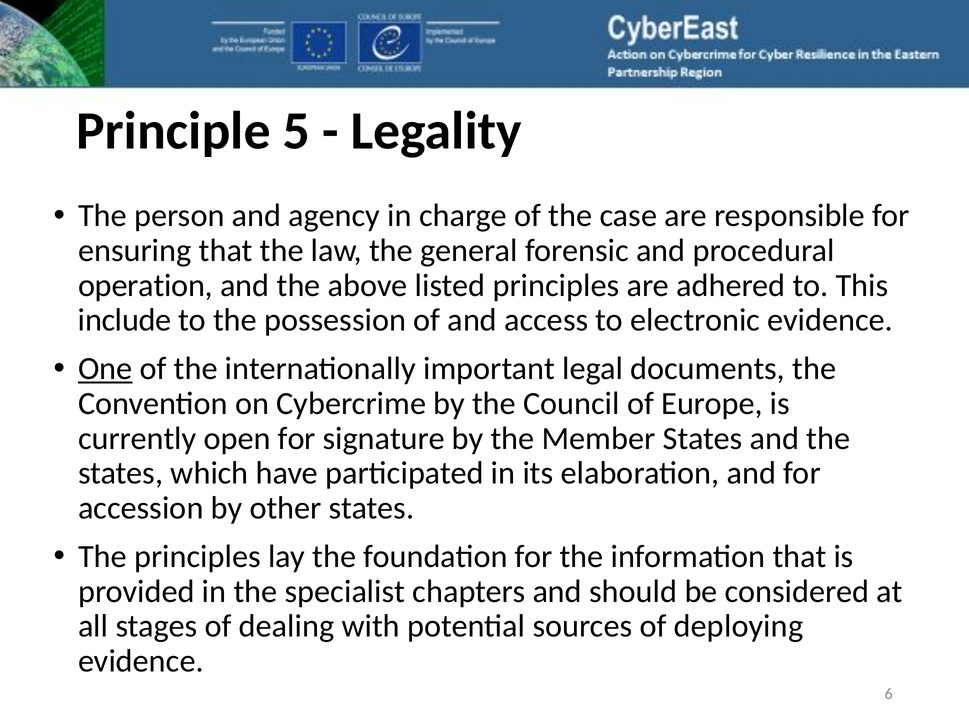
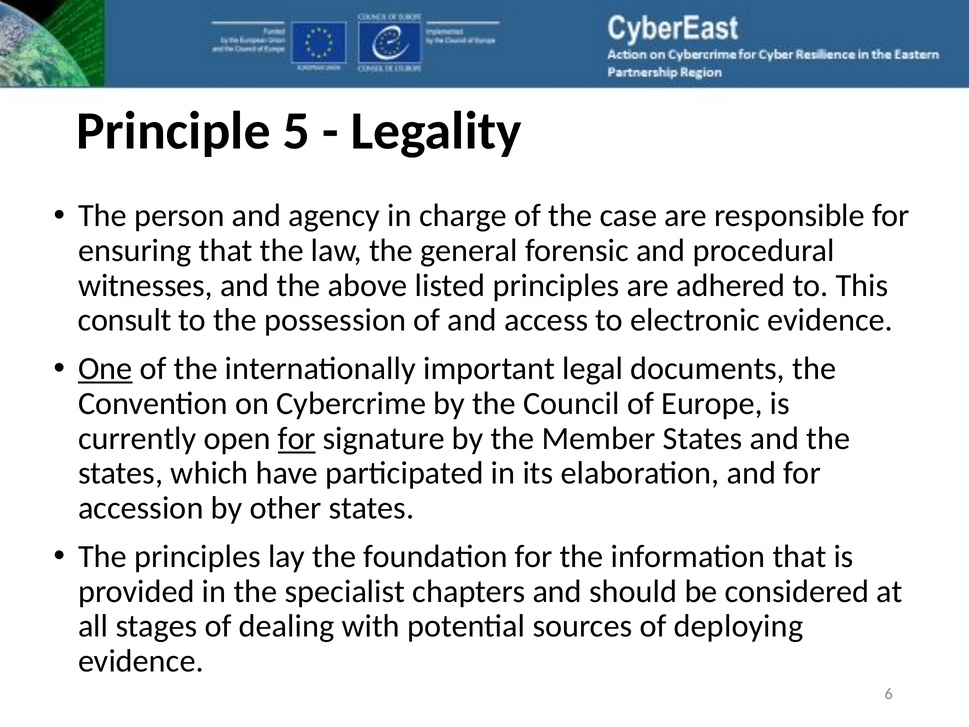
operation: operation -> witnesses
include: include -> consult
for at (297, 438) underline: none -> present
